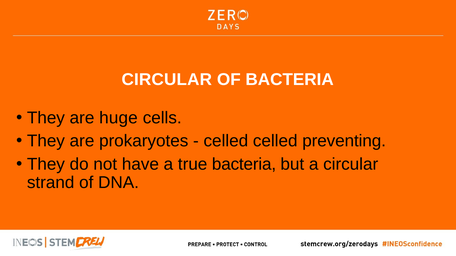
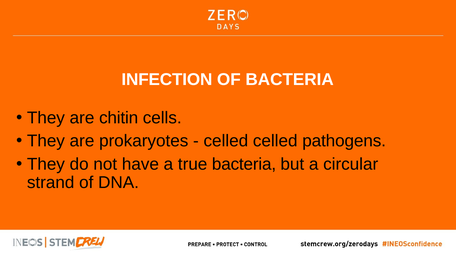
CIRCULAR at (167, 80): CIRCULAR -> INFECTION
huge: huge -> chitin
preventing: preventing -> pathogens
